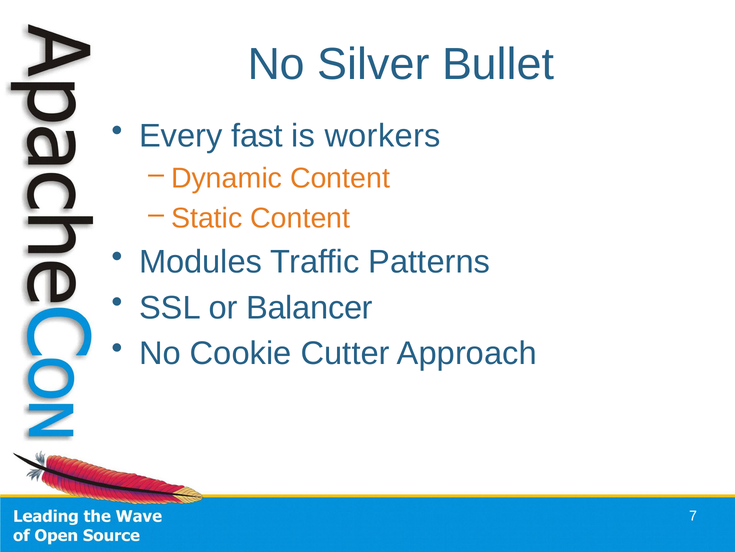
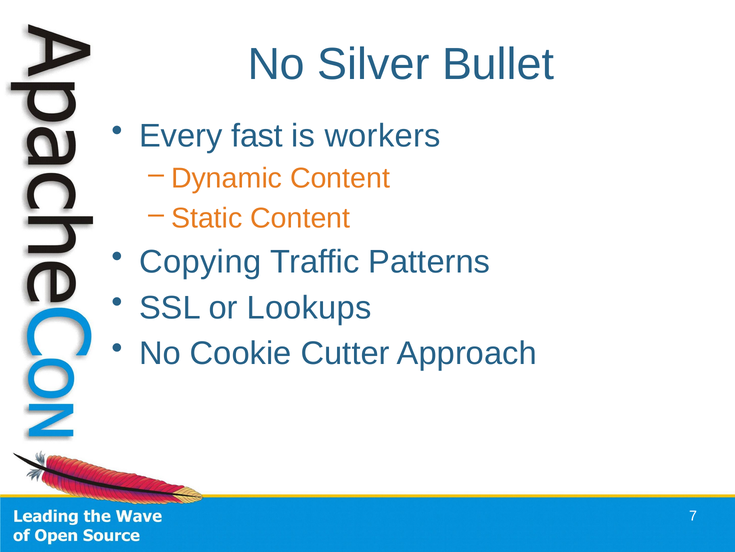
Modules: Modules -> Copying
Balancer: Balancer -> Lookups
